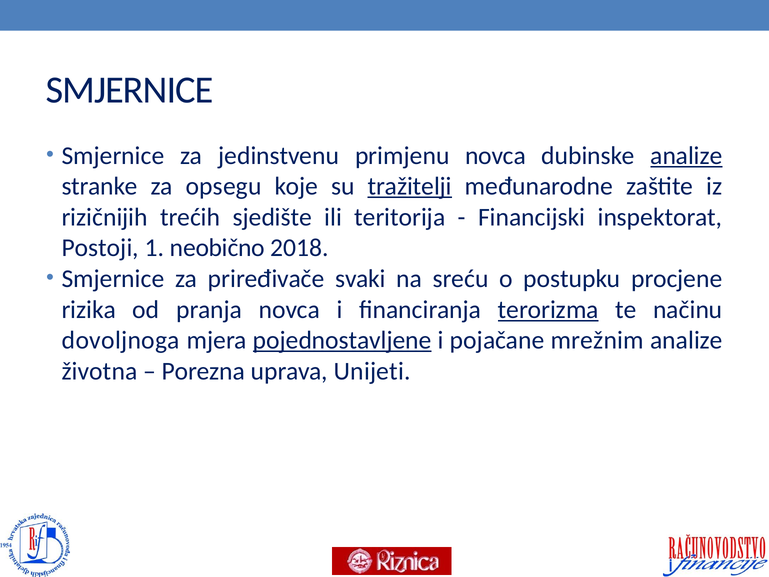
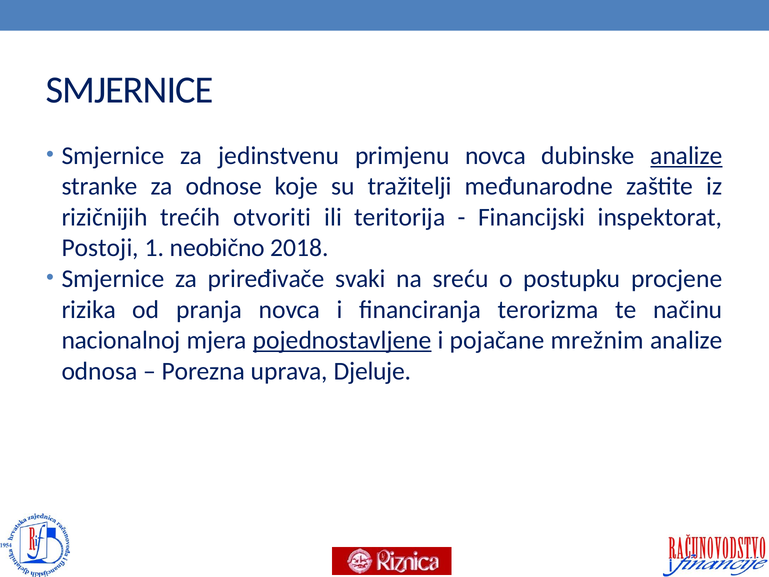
opsegu: opsegu -> odnose
tražitelji underline: present -> none
sjedište: sjedište -> otvoriti
terorizma underline: present -> none
dovoljnoga: dovoljnoga -> nacionalnoj
životna: životna -> odnosa
Unijeti: Unijeti -> Djeluje
